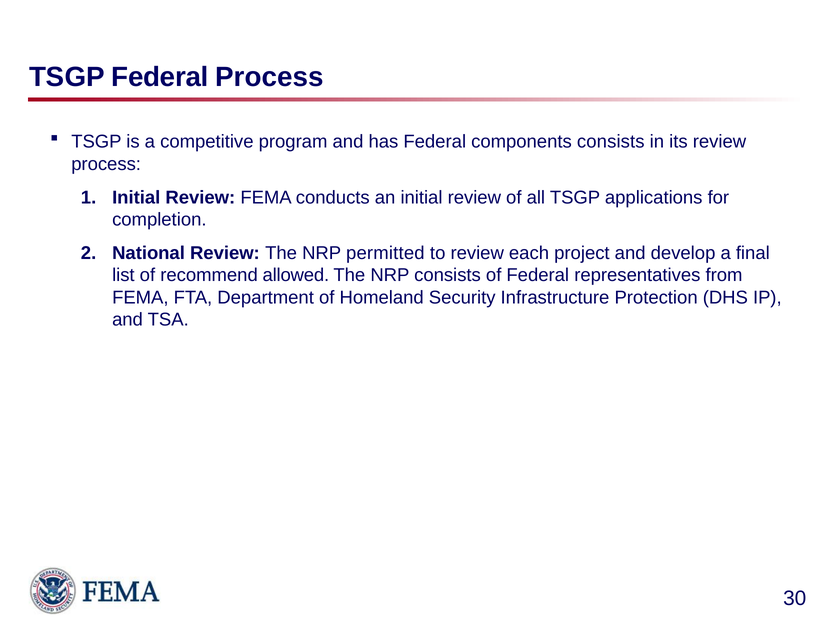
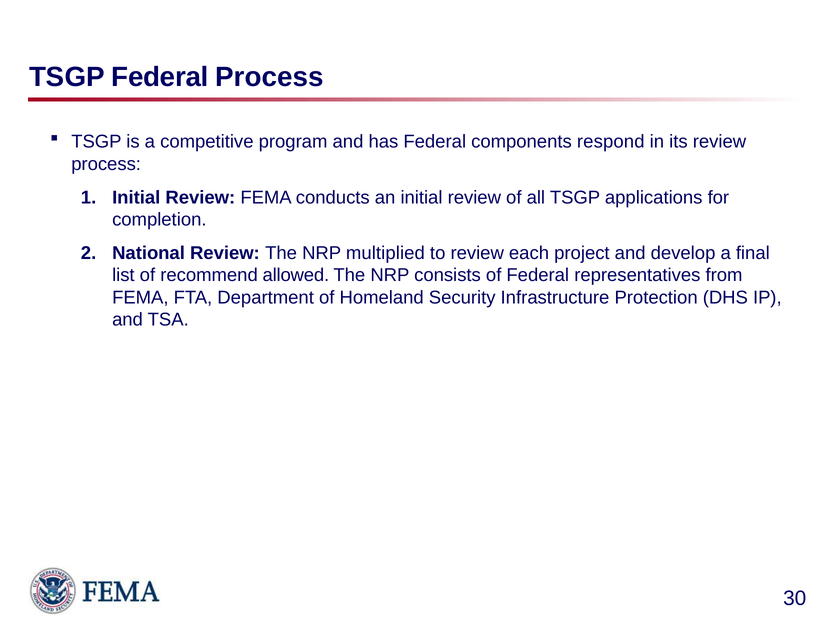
components consists: consists -> respond
permitted: permitted -> multiplied
